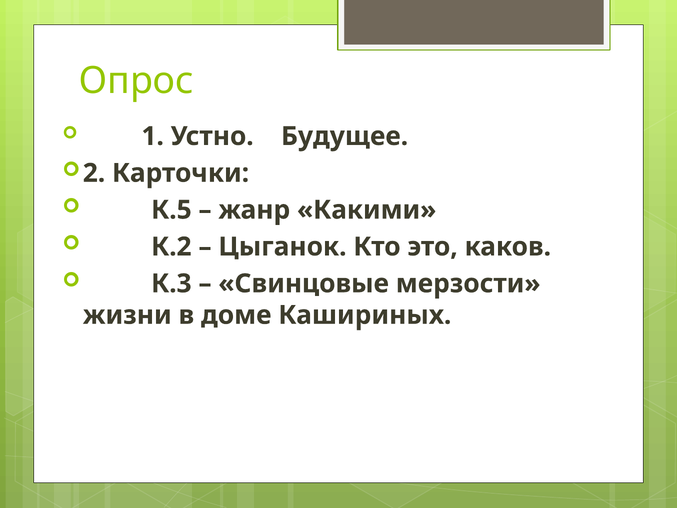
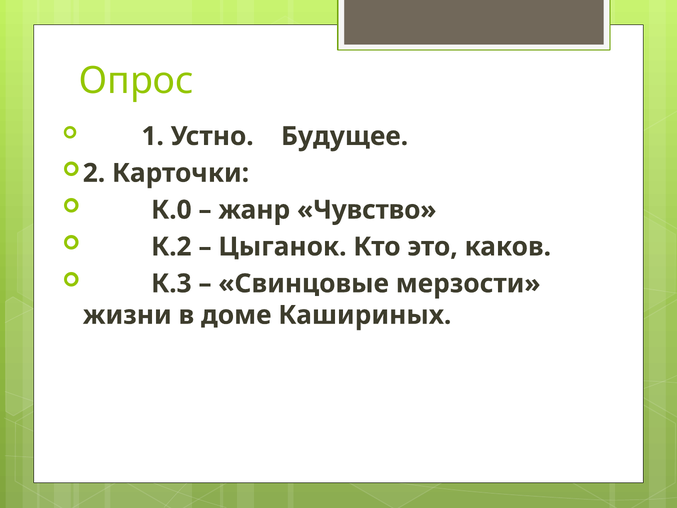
К.5: К.5 -> К.0
Какими: Какими -> Чувство
